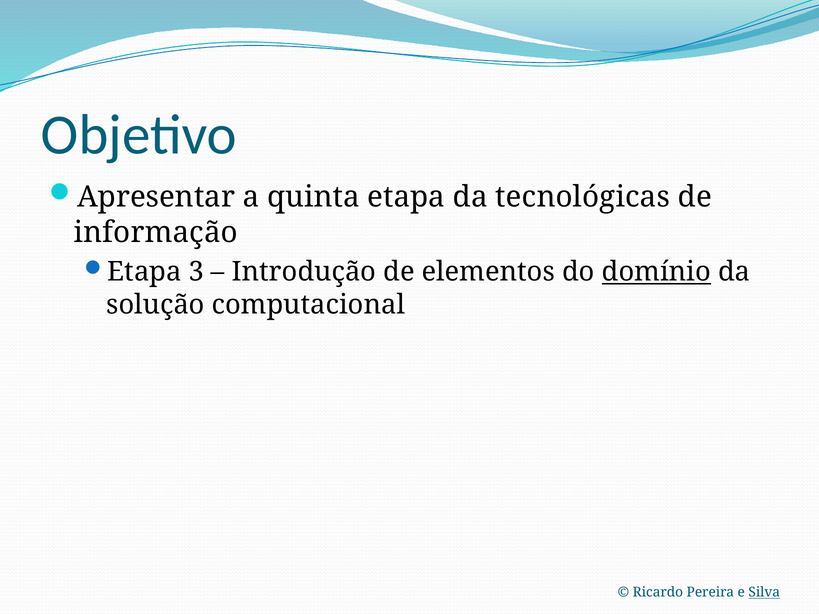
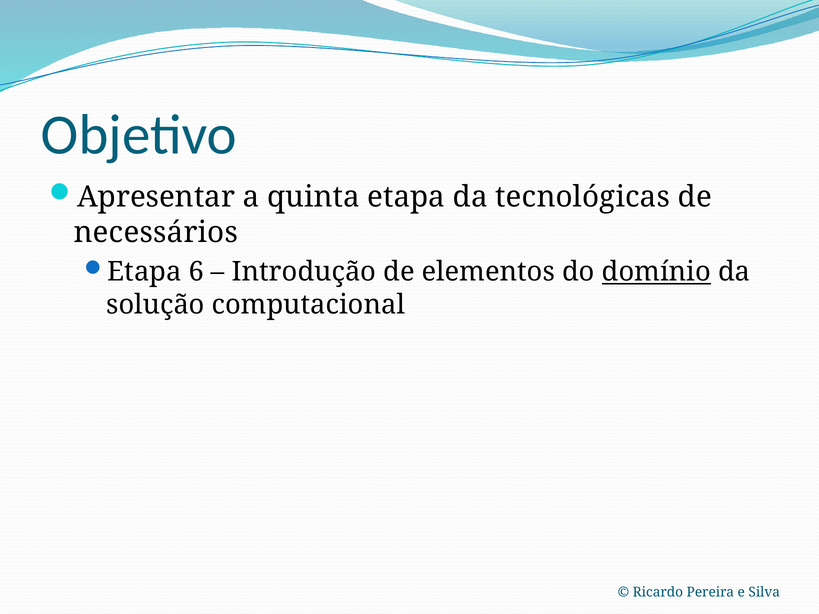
informação: informação -> necessários
3: 3 -> 6
Silva underline: present -> none
